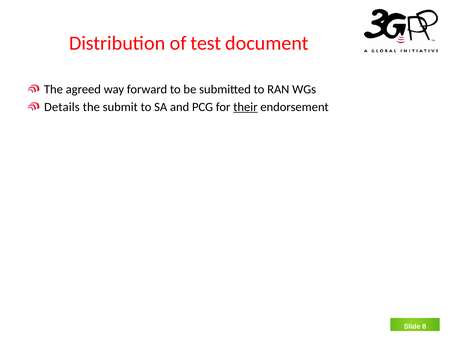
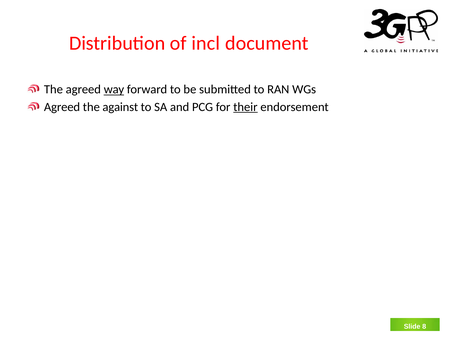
test: test -> incl
way underline: none -> present
Details at (62, 107): Details -> Agreed
submit: submit -> against
